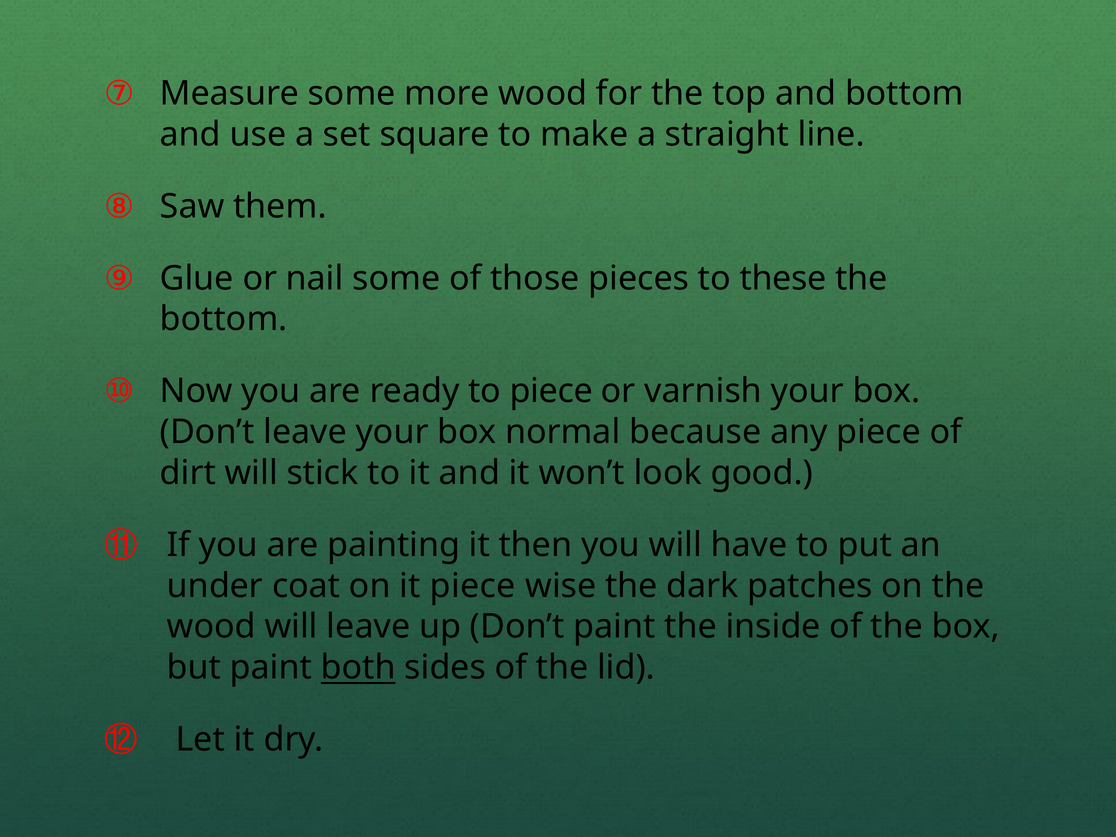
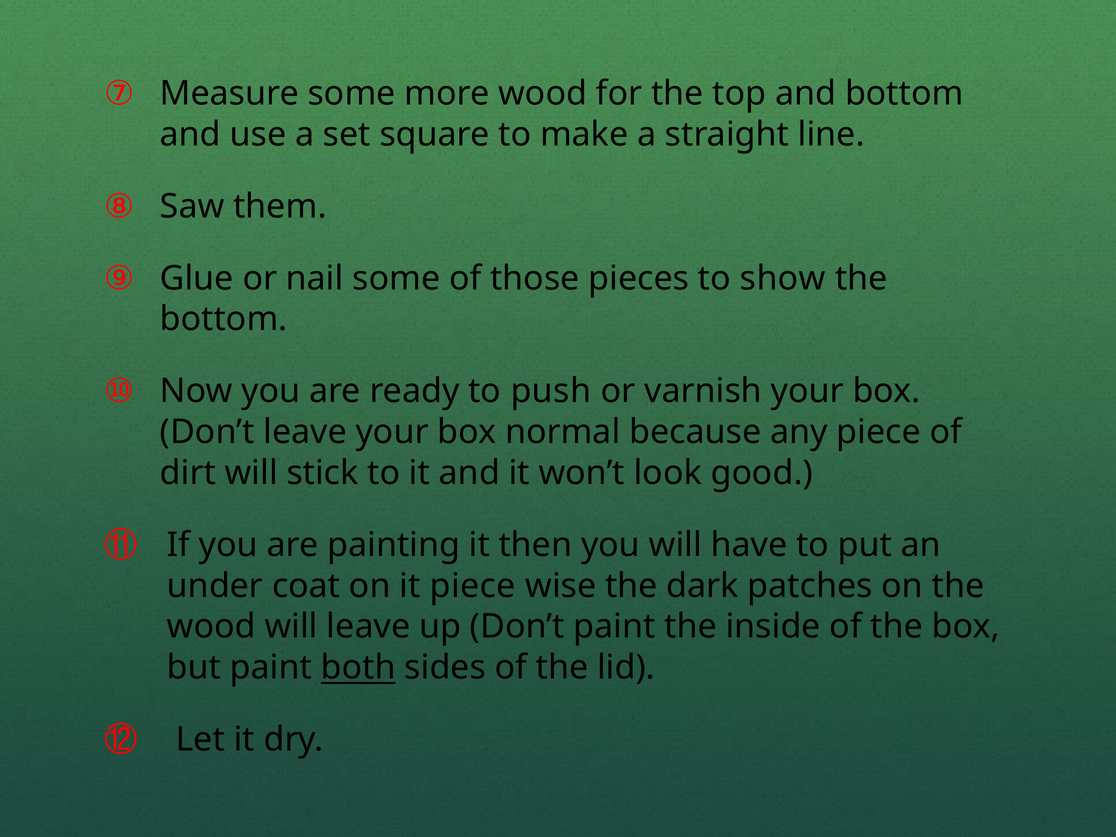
these: these -> show
to piece: piece -> push
